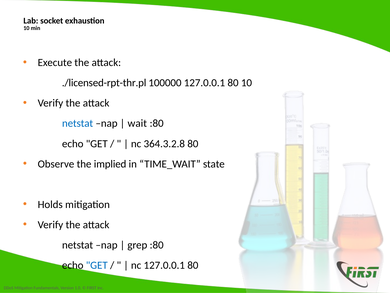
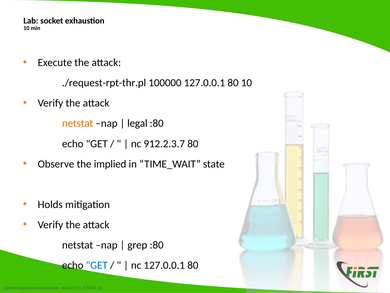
./licensed-rpt-thr.pl: ./licensed-rpt-thr.pl -> ./request-rpt-thr.pl
netstat at (78, 123) colour: blue -> orange
wait: wait -> legal
364.3.2.8: 364.3.2.8 -> 912.2.3.7
